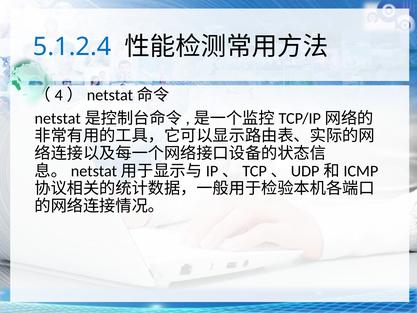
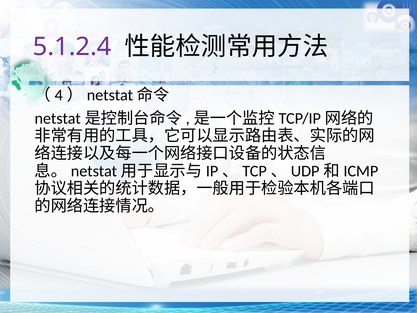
5.1.2.4 colour: blue -> purple
